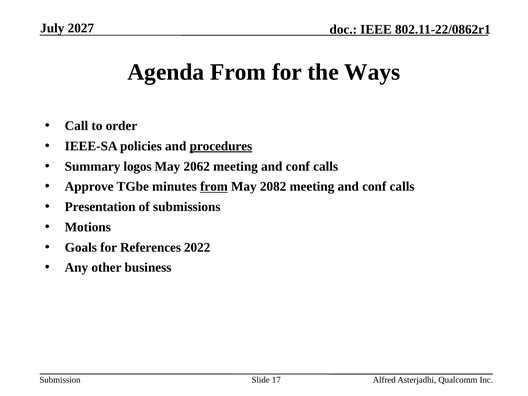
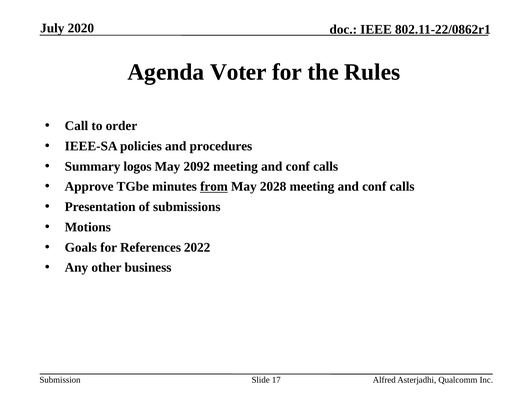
2027: 2027 -> 2020
Agenda From: From -> Voter
Ways: Ways -> Rules
procedures underline: present -> none
2062: 2062 -> 2092
2082: 2082 -> 2028
